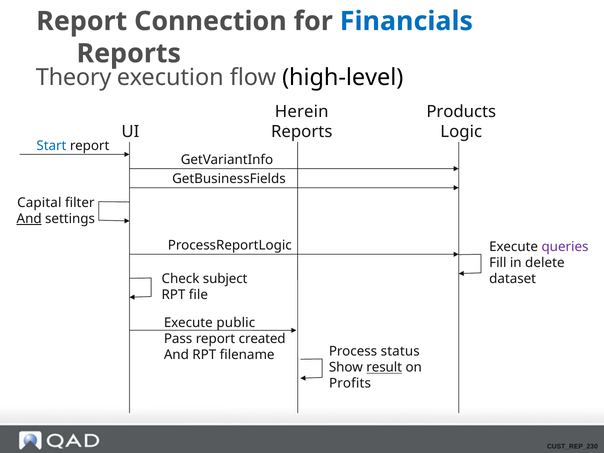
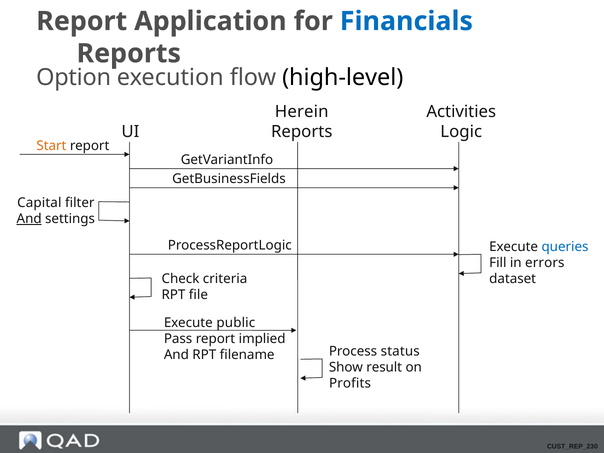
Connection: Connection -> Application
Theory: Theory -> Option
Products: Products -> Activities
Start colour: blue -> orange
queries colour: purple -> blue
delete: delete -> errors
subject: subject -> criteria
created: created -> implied
result underline: present -> none
